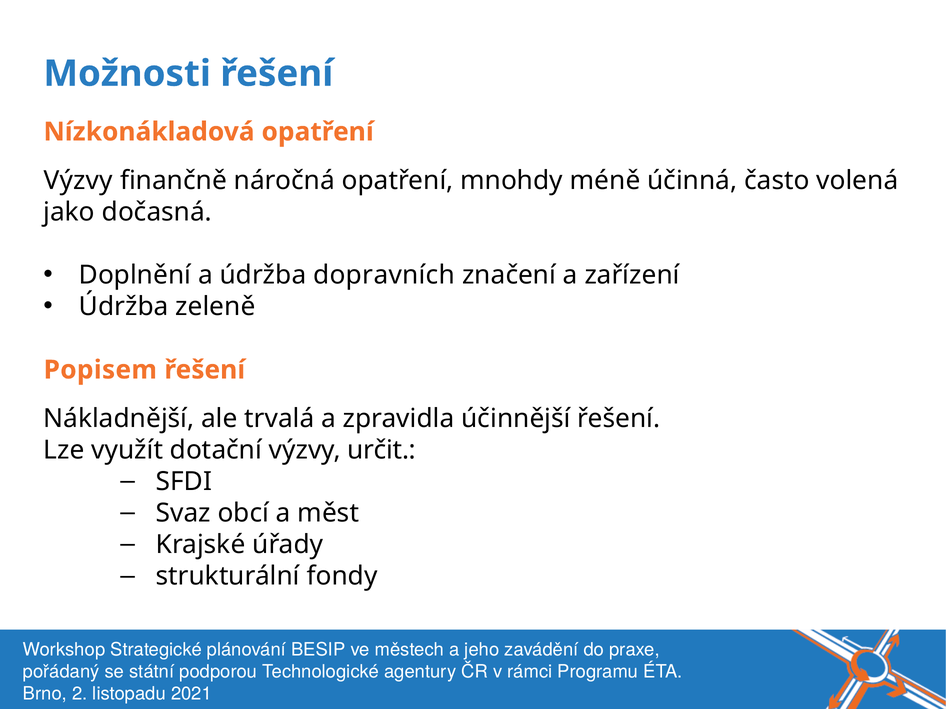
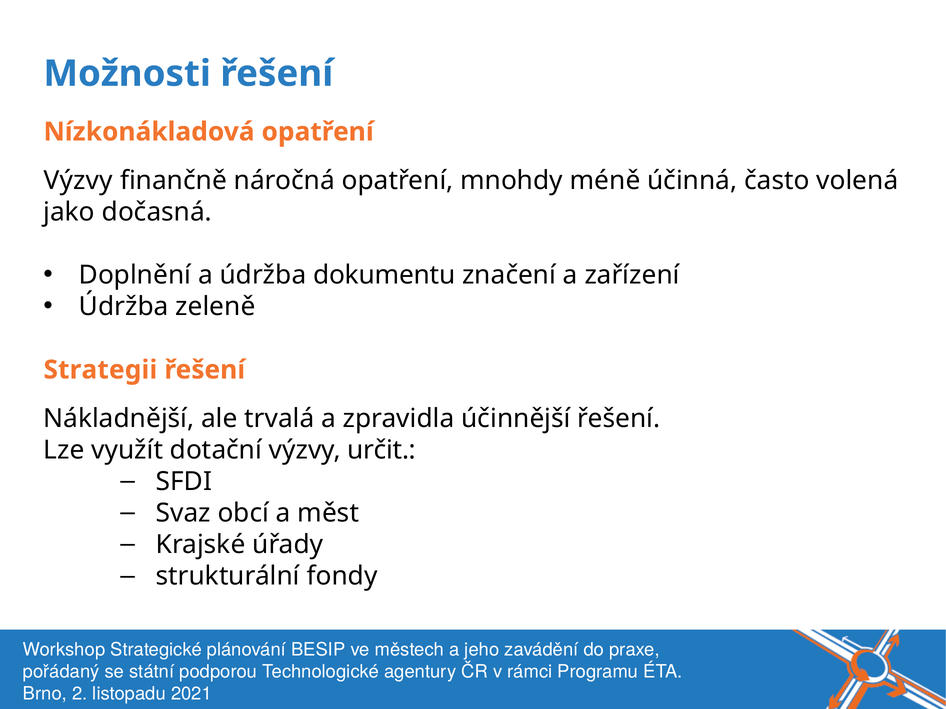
dopravních: dopravních -> dokumentu
Popisem: Popisem -> Strategii
